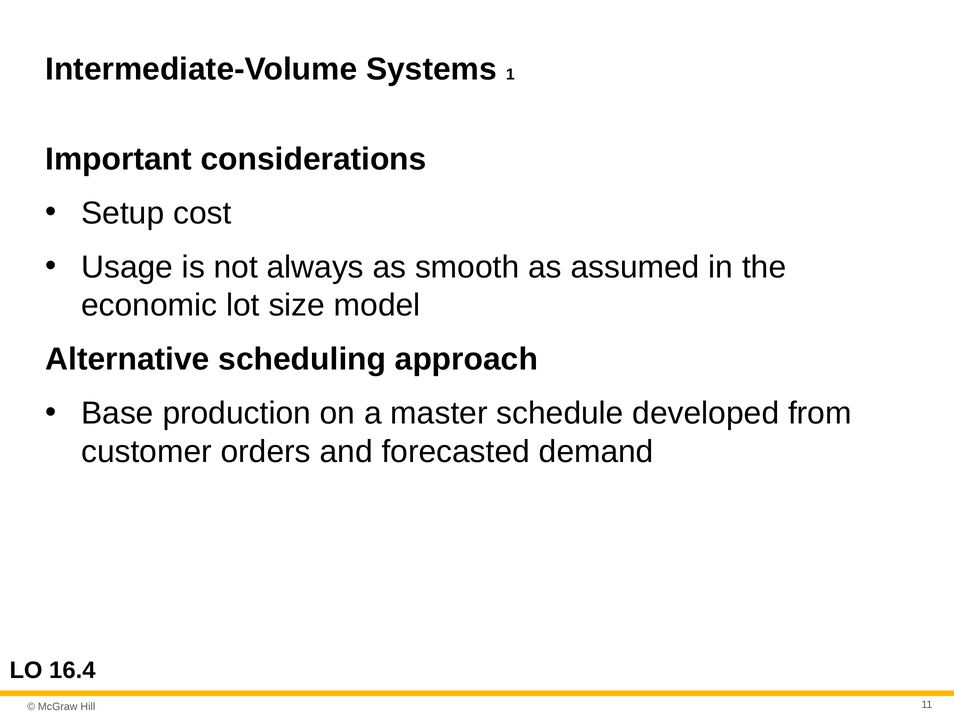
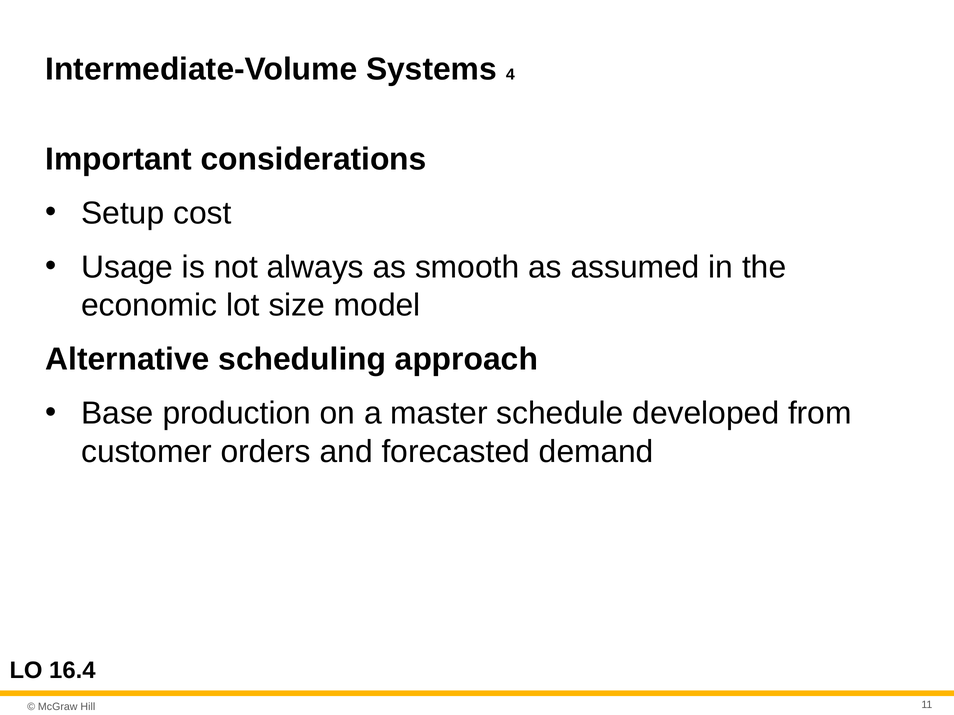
1: 1 -> 4
